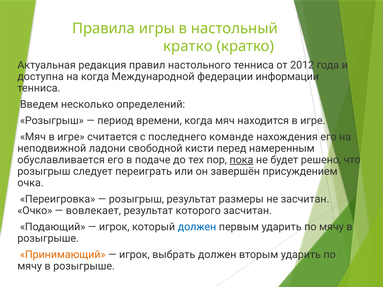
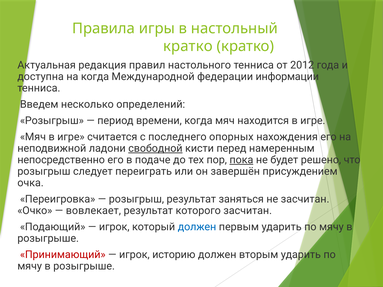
команде: команде -> опорных
свободной underline: none -> present
обуславливается: обуславливается -> непосредственно
размеры: размеры -> заняться
Принимающий colour: orange -> red
выбрать: выбрать -> историю
